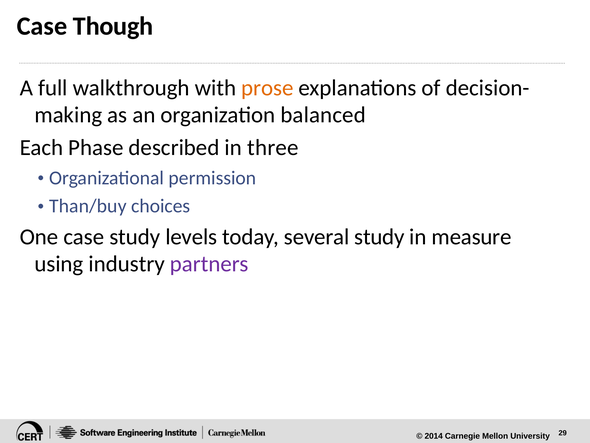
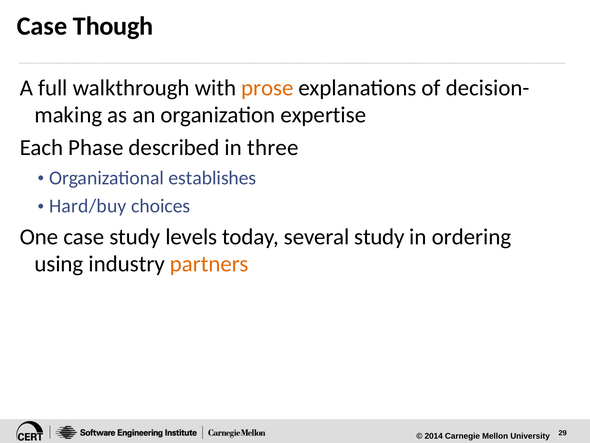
balanced: balanced -> expertise
permission: permission -> establishes
Than/buy: Than/buy -> Hard/buy
measure: measure -> ordering
partners colour: purple -> orange
